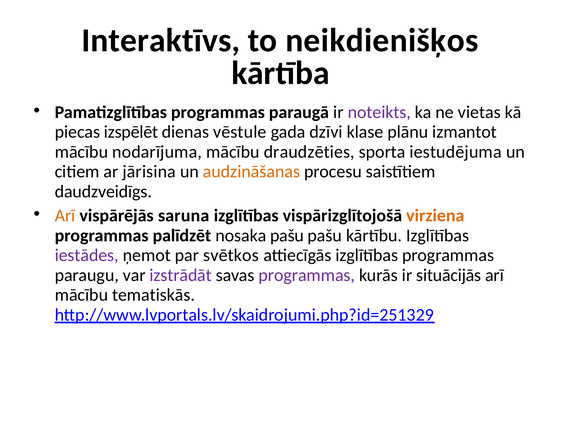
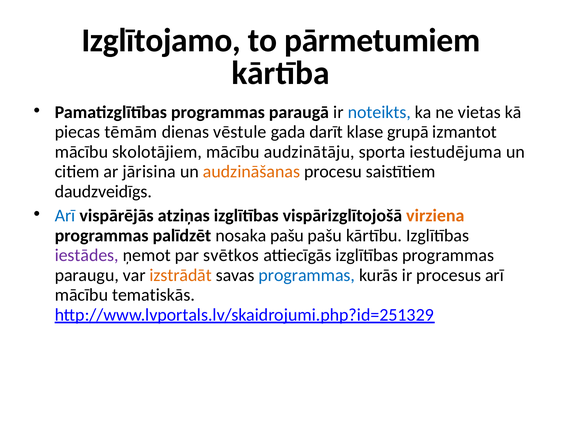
Interaktīvs: Interaktīvs -> Izglītojamo
neikdienišķos: neikdienišķos -> pārmetumiem
noteikts colour: purple -> blue
izspēlēt: izspēlēt -> tēmām
dzīvi: dzīvi -> darīt
plānu: plānu -> grupā
nodarījuma: nodarījuma -> skolotājiem
draudzēties: draudzēties -> audzinātāju
Arī at (65, 216) colour: orange -> blue
saruna: saruna -> atziņas
izstrādāt colour: purple -> orange
programmas at (307, 275) colour: purple -> blue
situācijās: situācijās -> procesus
